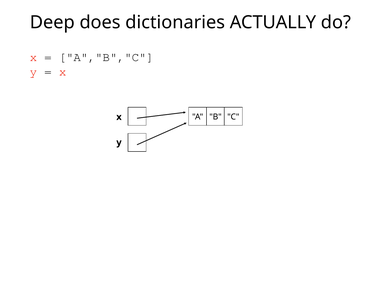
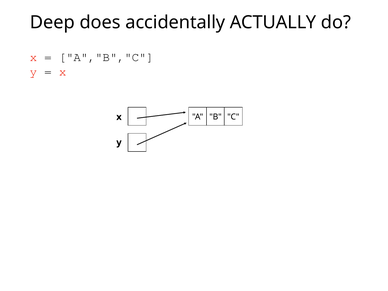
dictionaries: dictionaries -> accidentally
